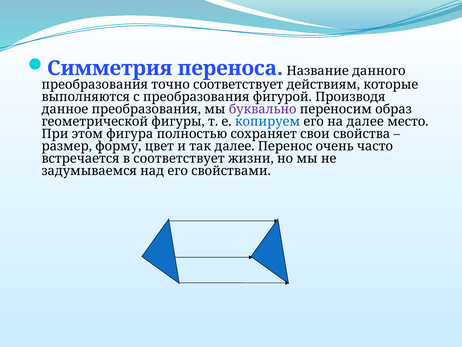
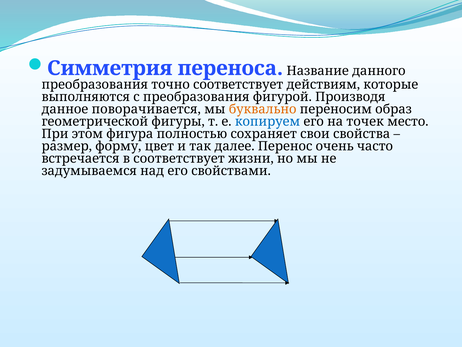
данное преобразования: преобразования -> поворачивается
буквально colour: purple -> orange
на далее: далее -> точек
